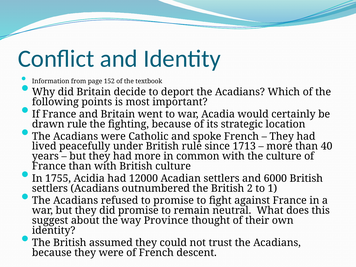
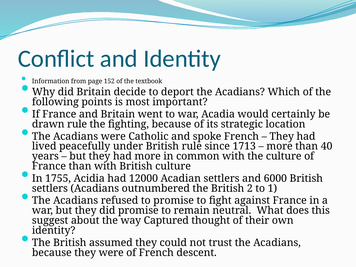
Province: Province -> Captured
